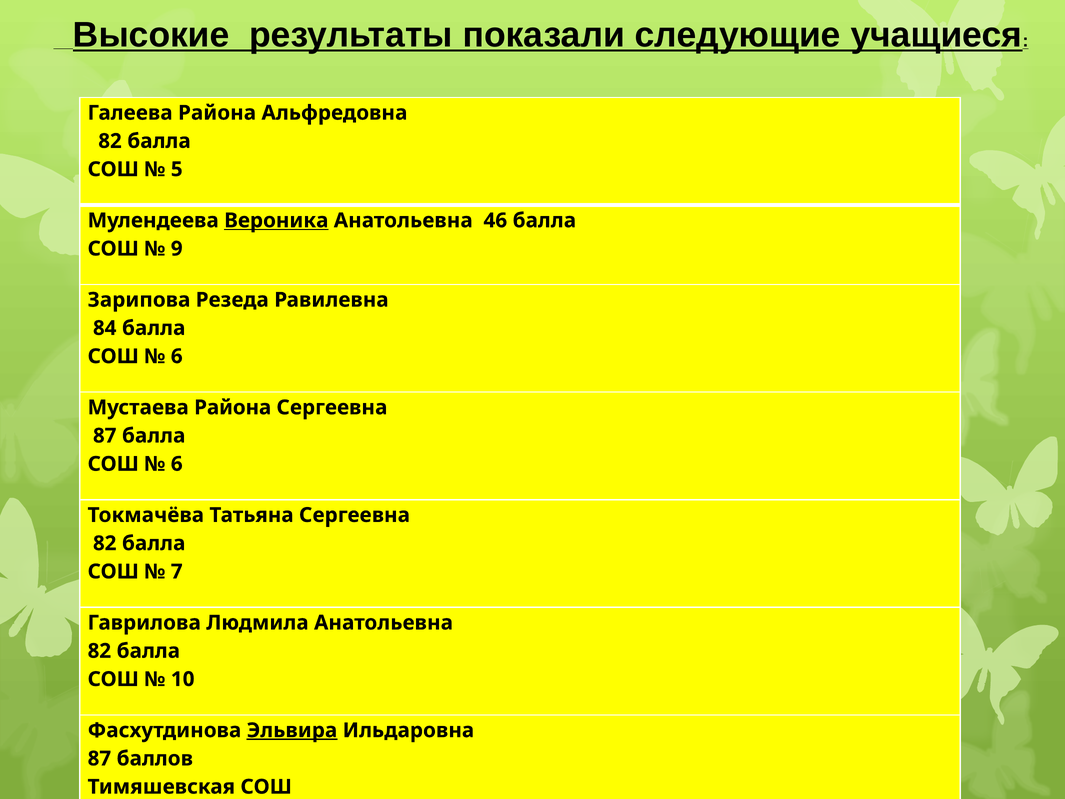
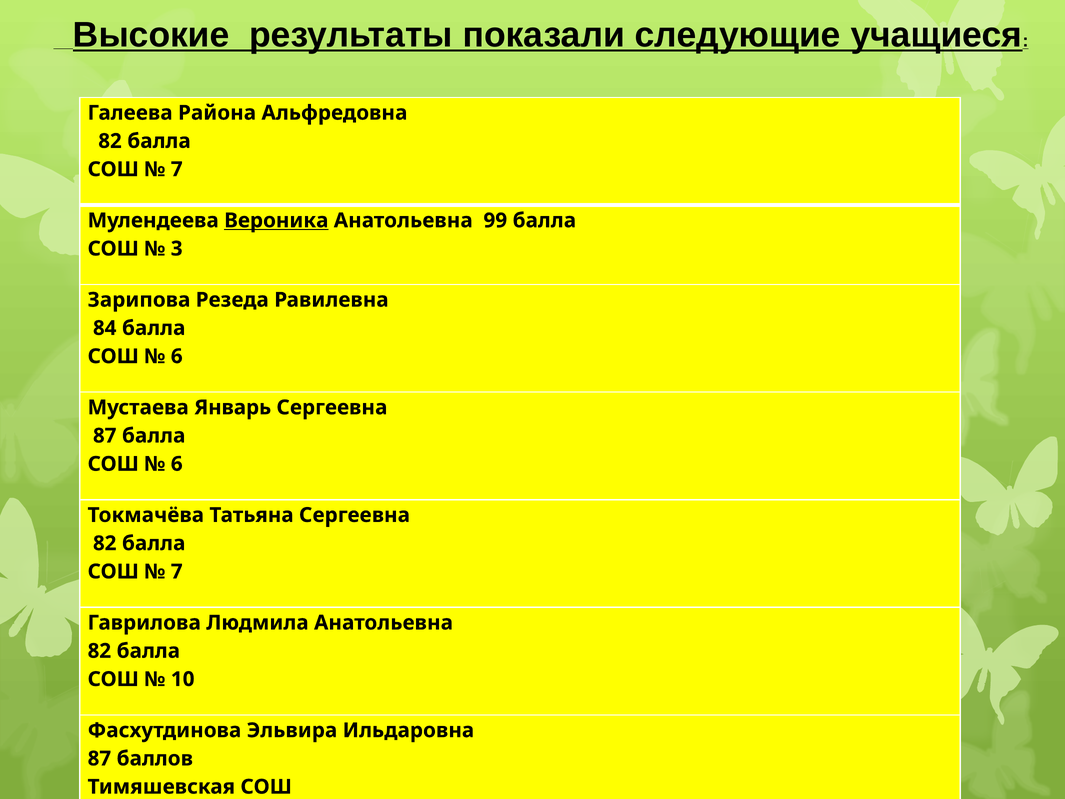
5 at (177, 169): 5 -> 7
46: 46 -> 99
9: 9 -> 3
Мустаева Района: Района -> Январь
Эльвира underline: present -> none
